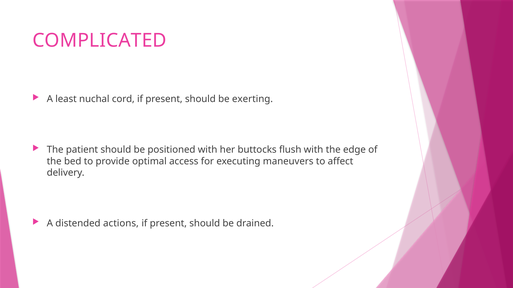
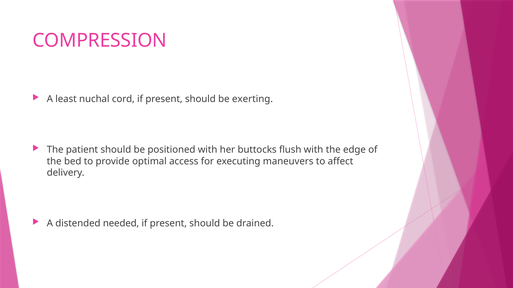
COMPLICATED: COMPLICATED -> COMPRESSION
actions: actions -> needed
